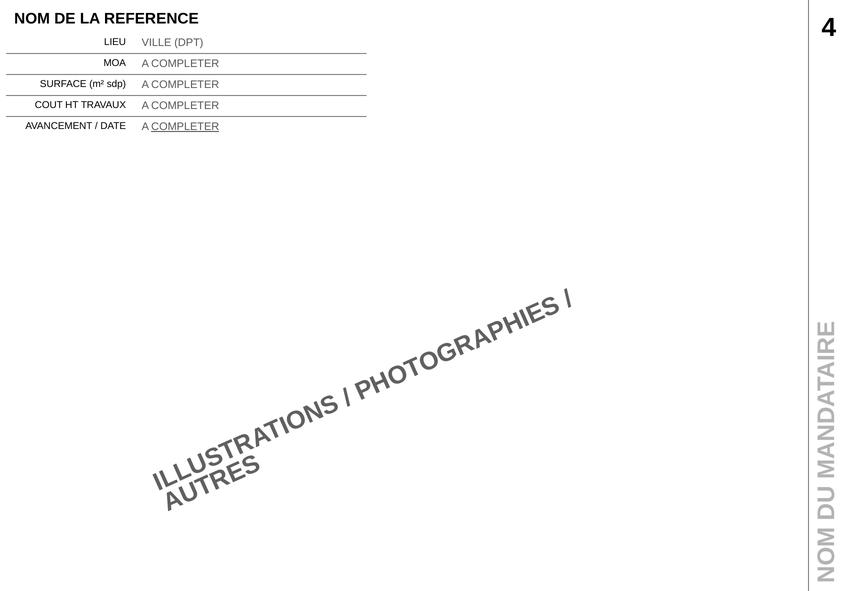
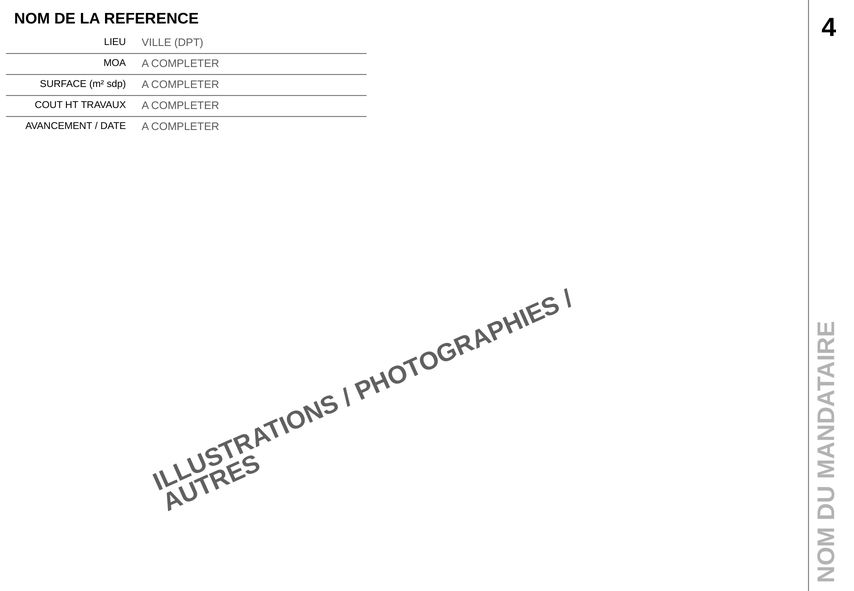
COMPLETER at (185, 127) underline: present -> none
